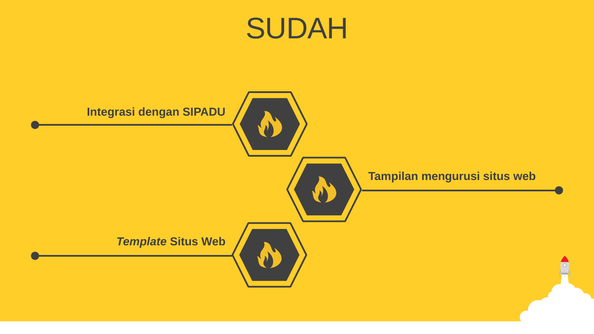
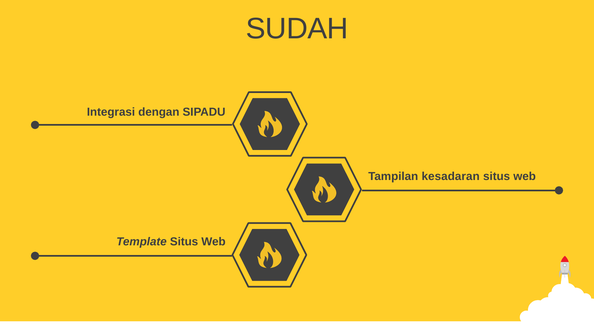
mengurusi: mengurusi -> kesadaran
